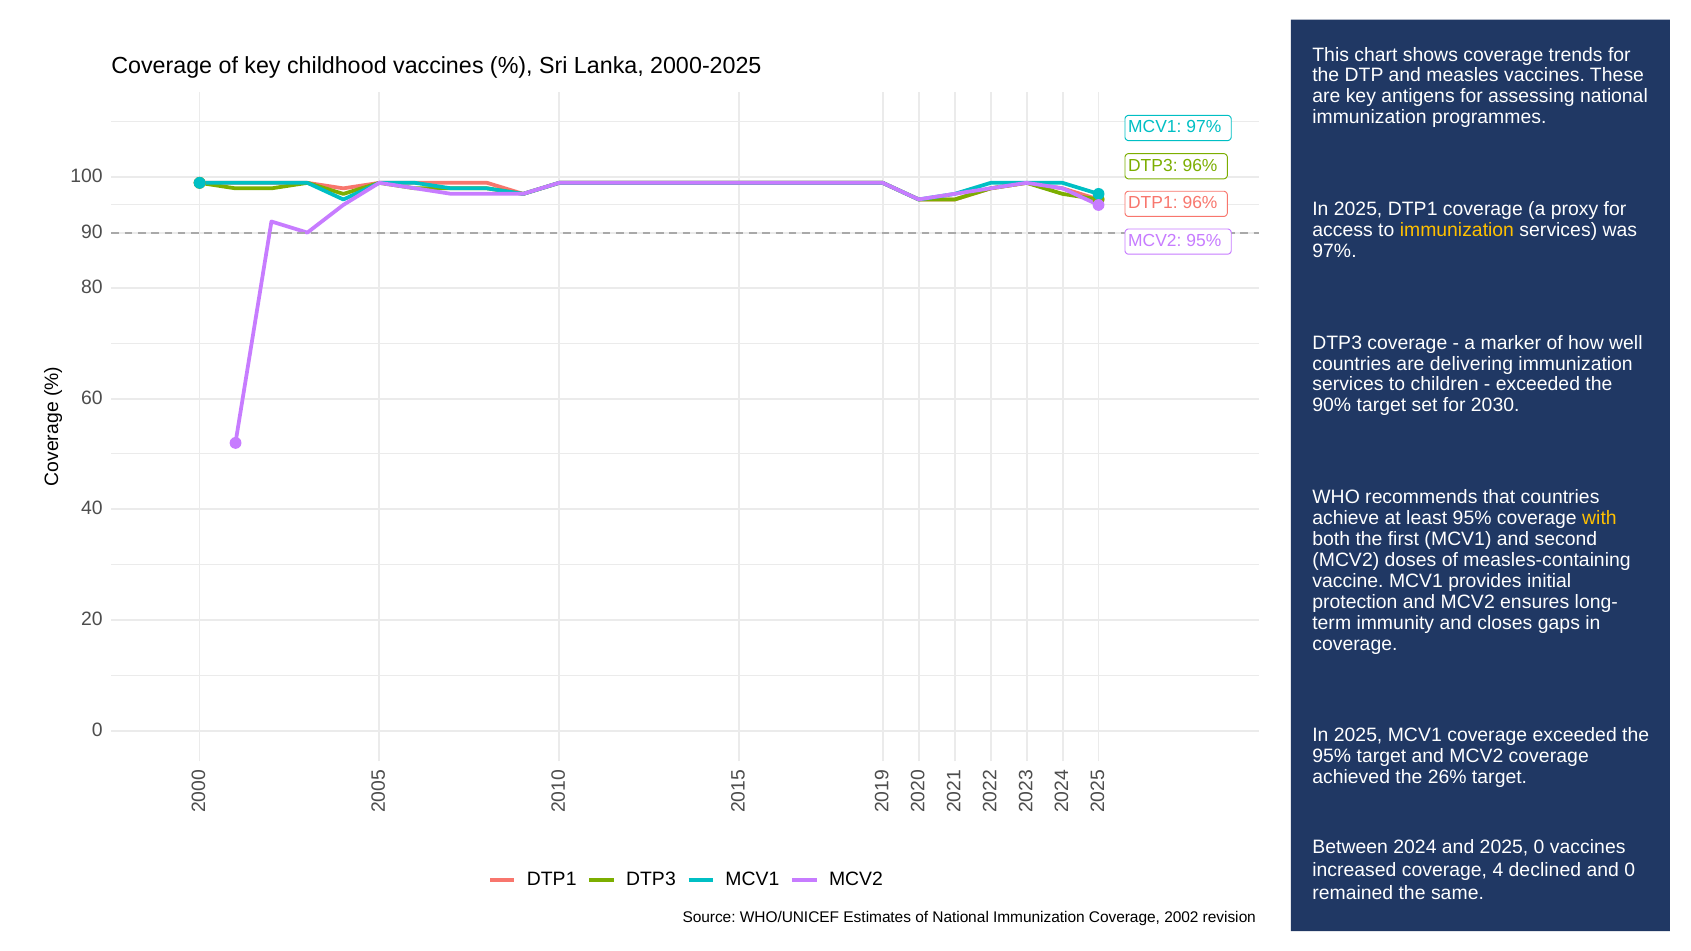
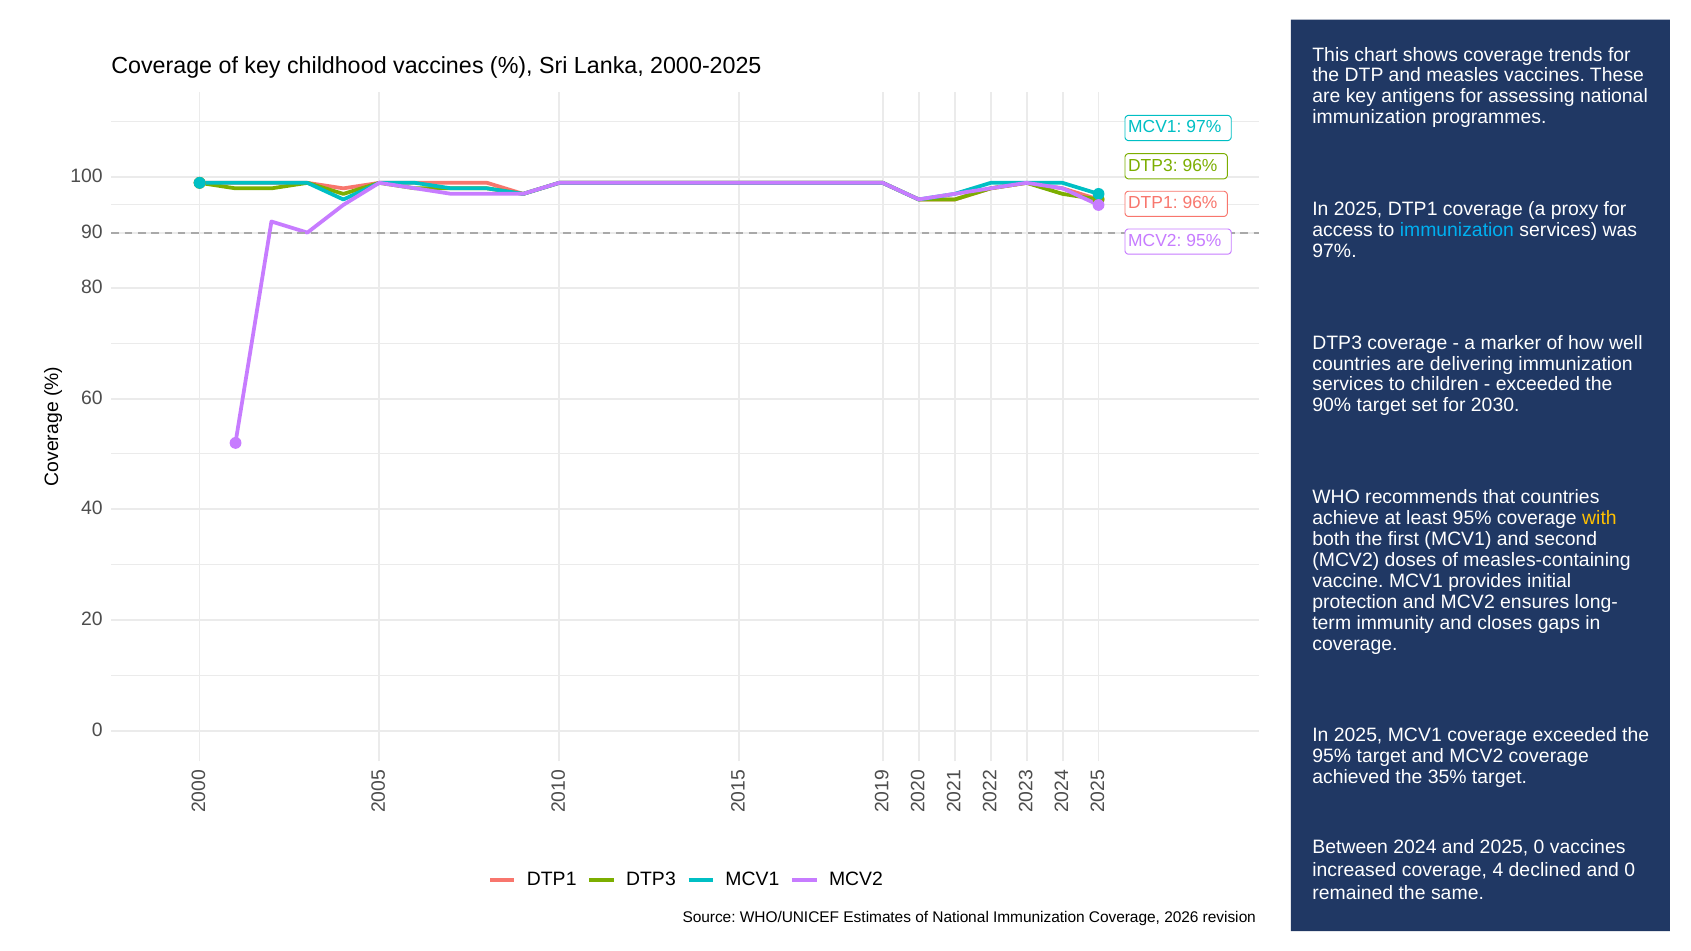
immunization at (1457, 230) colour: yellow -> light blue
26%: 26% -> 35%
2002: 2002 -> 2026
